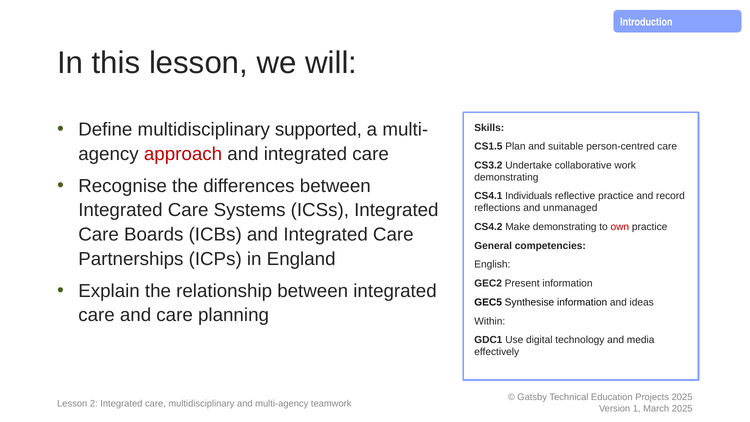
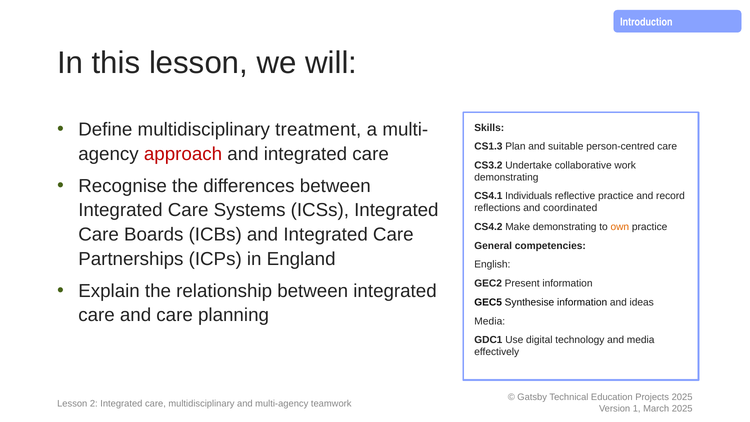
supported: supported -> treatment
CS1.5: CS1.5 -> CS1.3
unmanaged: unmanaged -> coordinated
own colour: red -> orange
Within at (490, 321): Within -> Media
